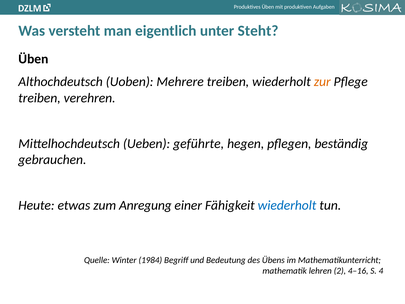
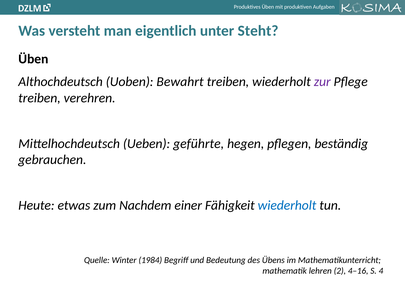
Mehrere: Mehrere -> Bewahrt
zur colour: orange -> purple
Anregung: Anregung -> Nachdem
